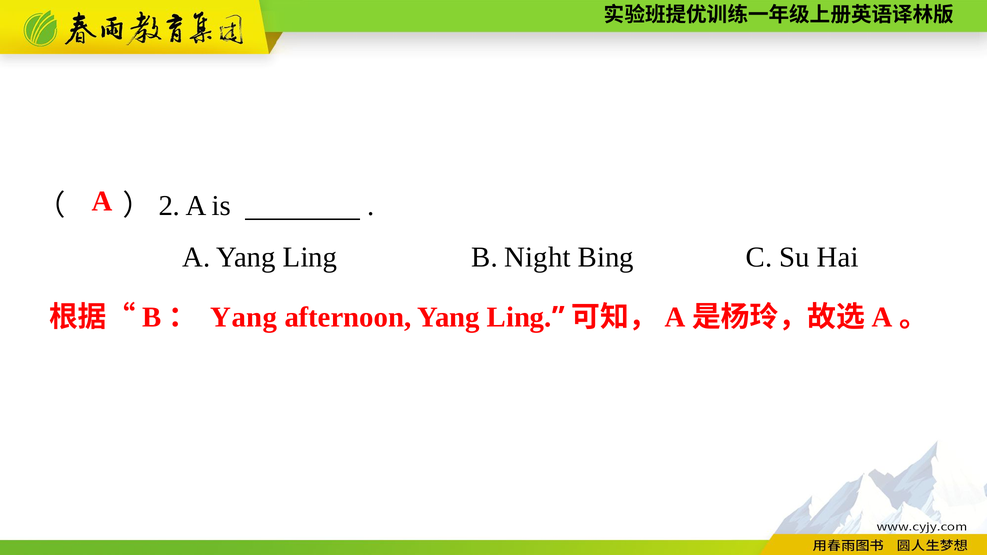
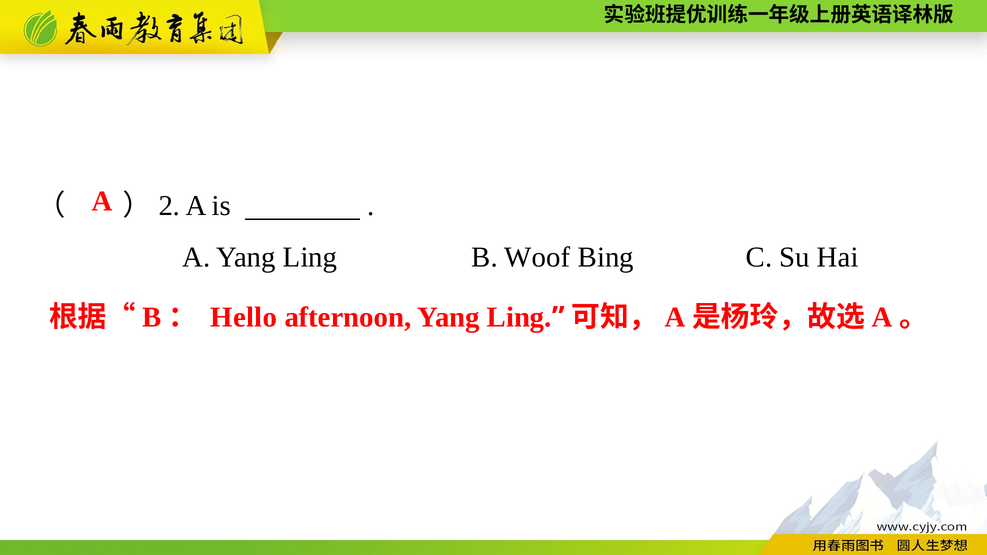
Night: Night -> Woof
Yang at (244, 317): Yang -> Hello
